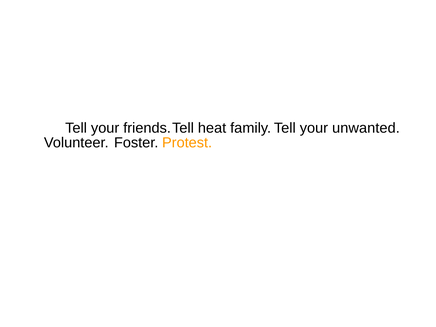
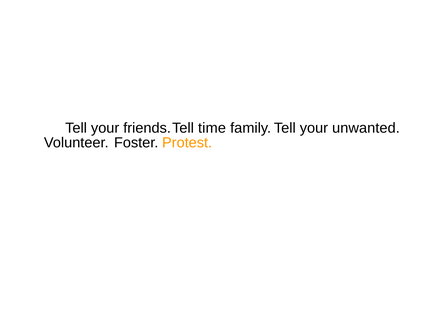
heat: heat -> time
